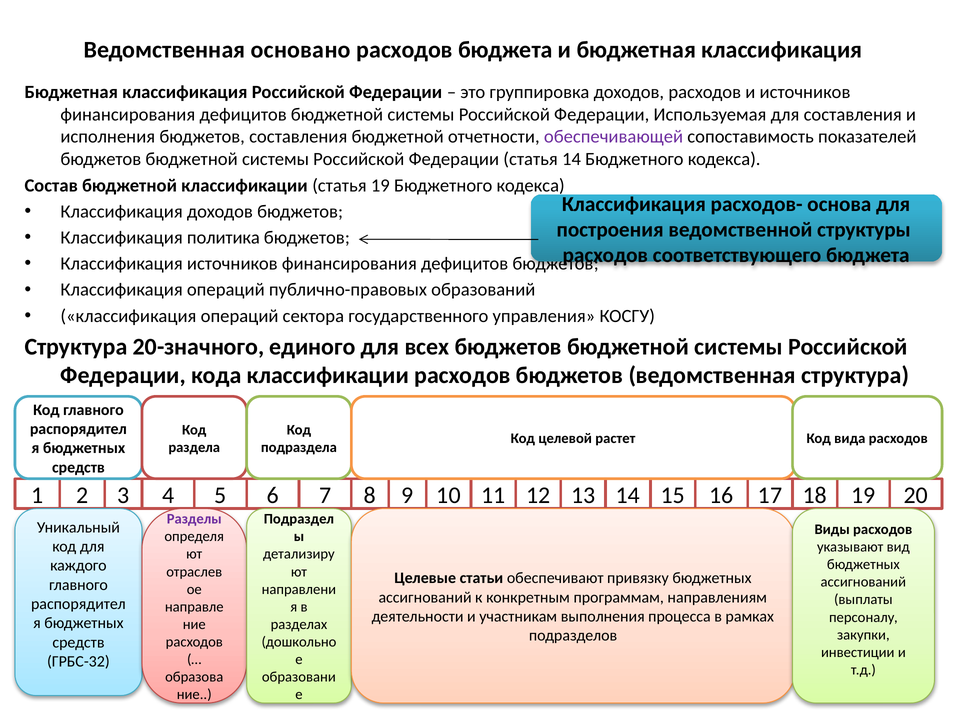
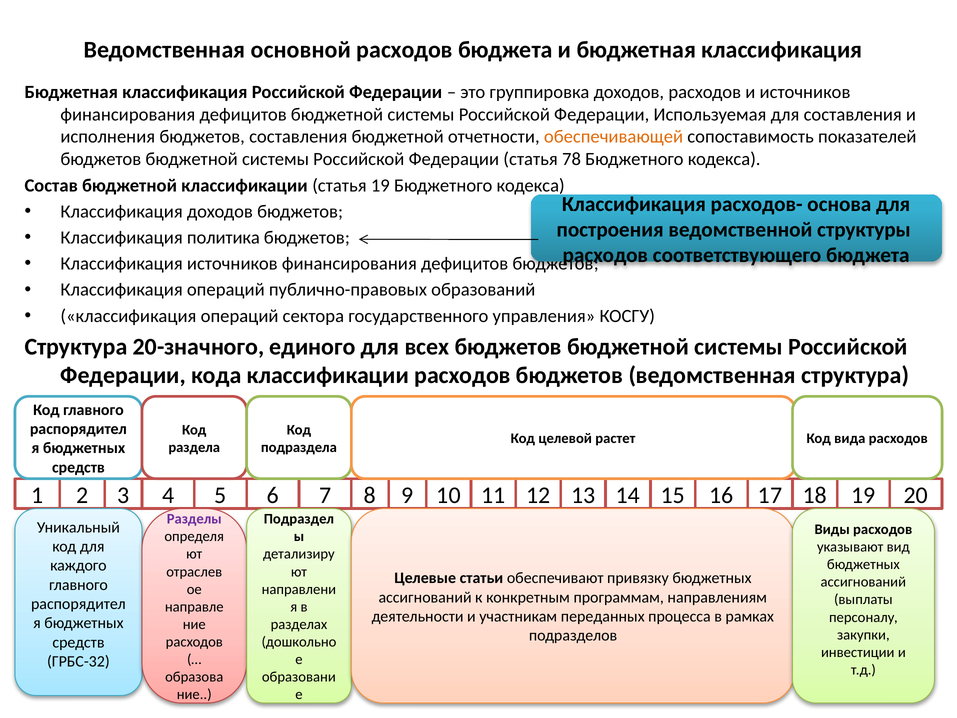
основано: основано -> основной
обеспечивающей colour: purple -> orange
статья 14: 14 -> 78
выполнения: выполнения -> переданных
